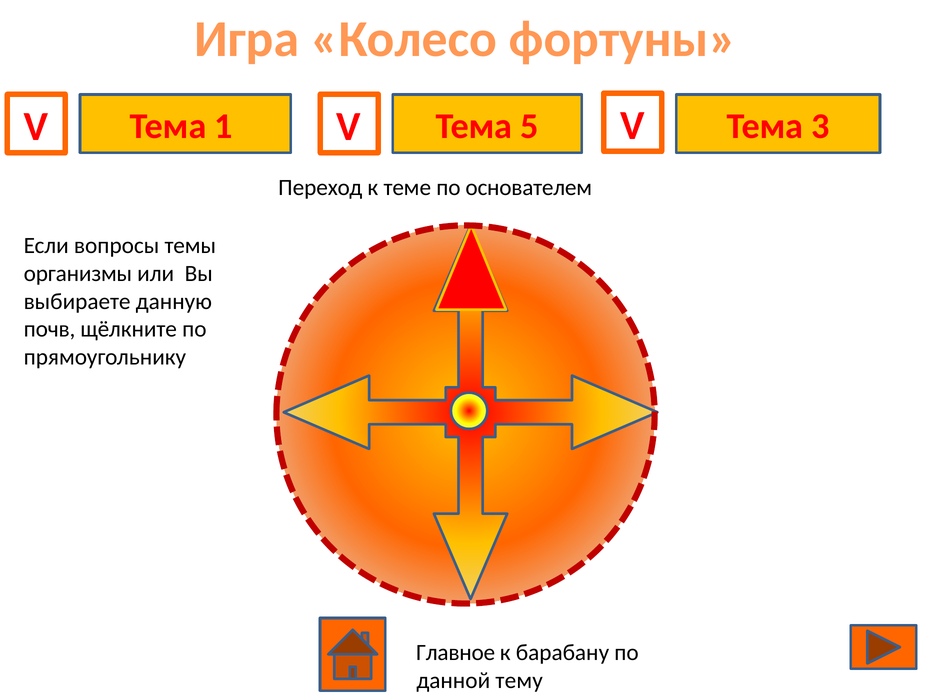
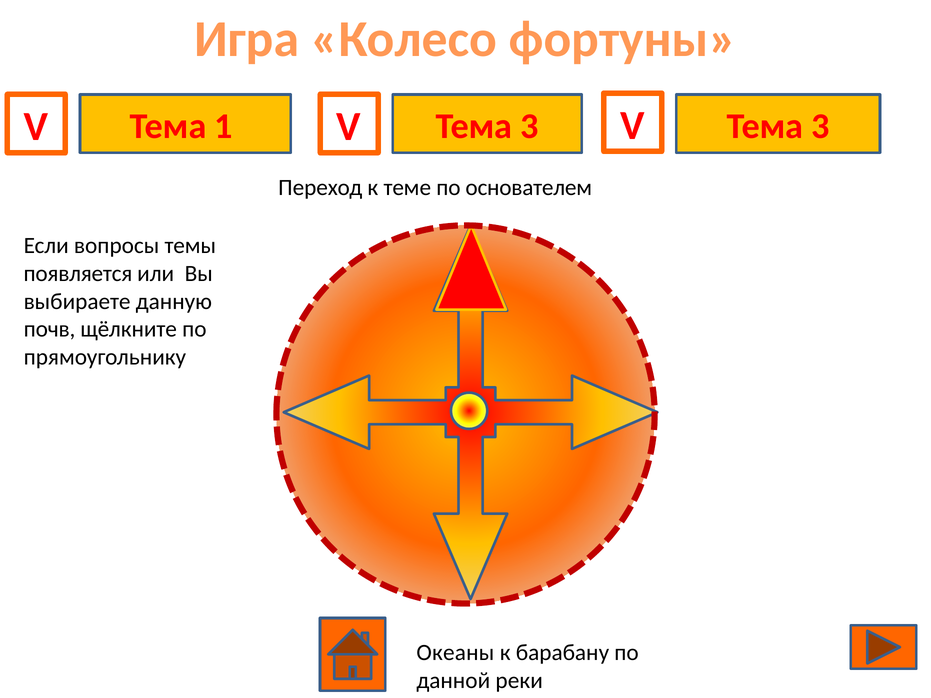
1 Тема 5: 5 -> 3
организмы: организмы -> появляется
Главное: Главное -> Океаны
тему: тему -> реки
